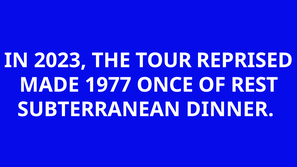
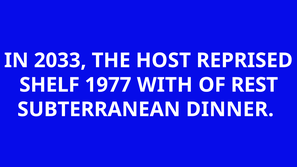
2023: 2023 -> 2033
TOUR: TOUR -> HOST
MADE: MADE -> SHELF
ONCE: ONCE -> WITH
